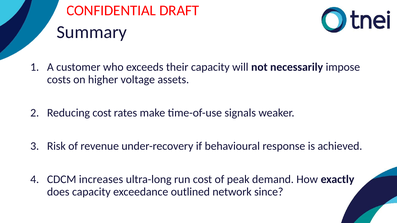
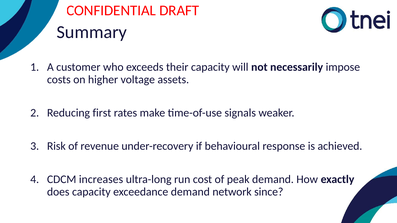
Reducing cost: cost -> first
exceedance outlined: outlined -> demand
